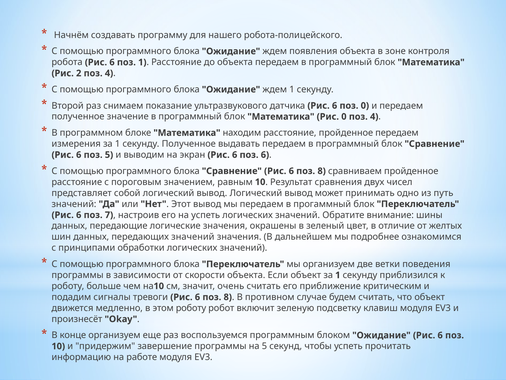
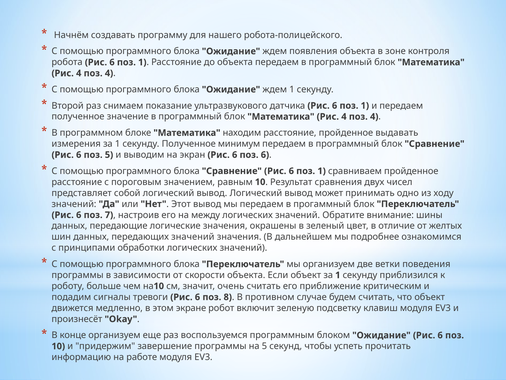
2 at (79, 73): 2 -> 4
0 at (365, 106): 0 -> 1
0 at (344, 116): 0 -> 4
пройденное передаем: передаем -> выдавать
выдавать: выдавать -> минимум
8 at (322, 171): 8 -> 1
путь: путь -> ходу
на успеть: успеть -> между
этом роботу: роботу -> экране
